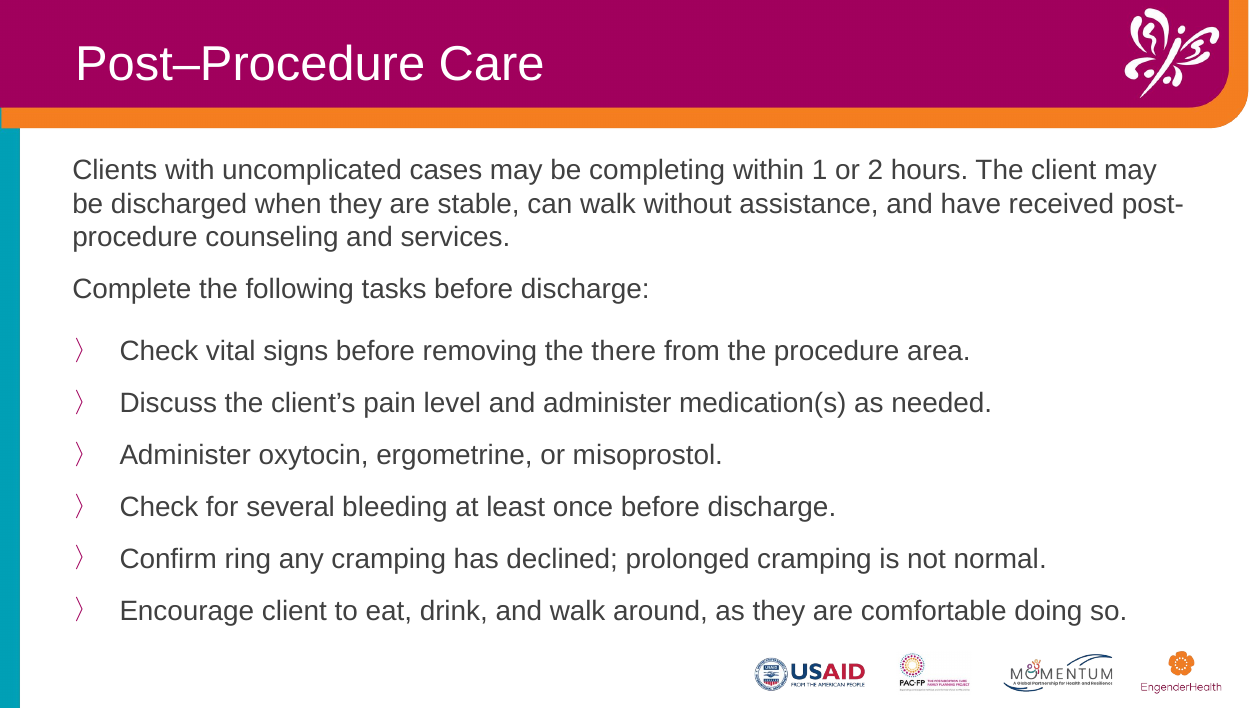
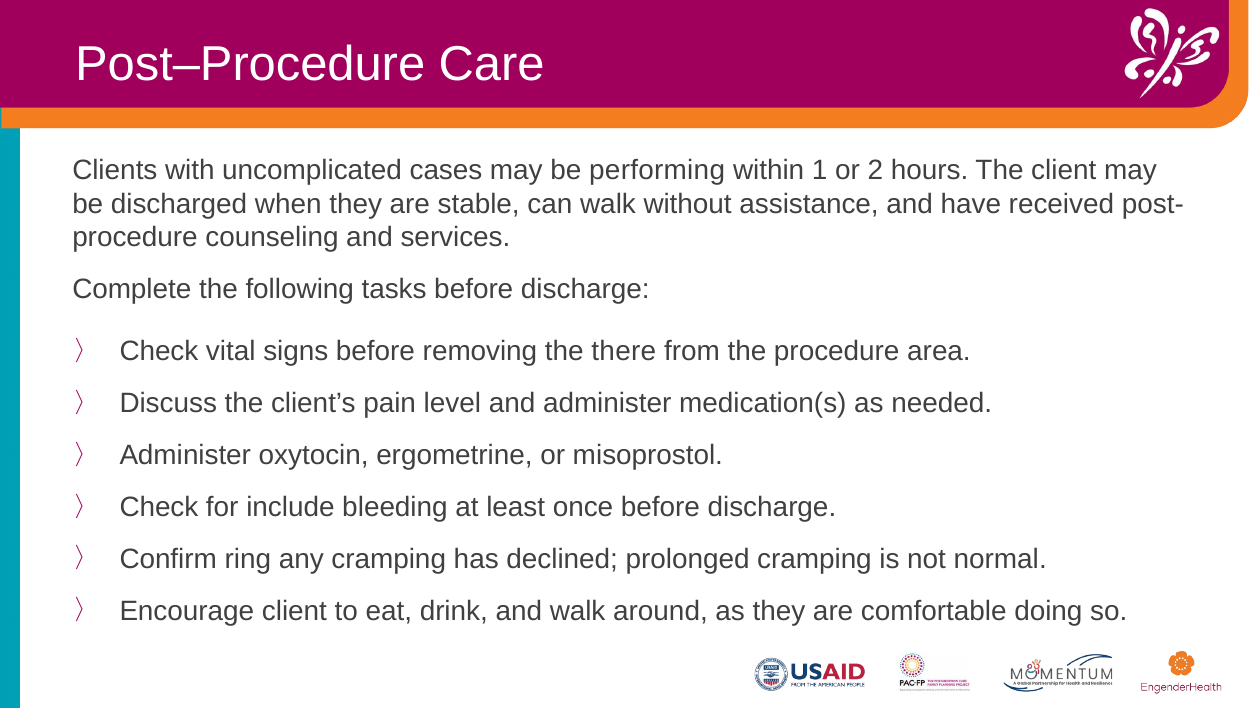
completing: completing -> performing
several: several -> include
